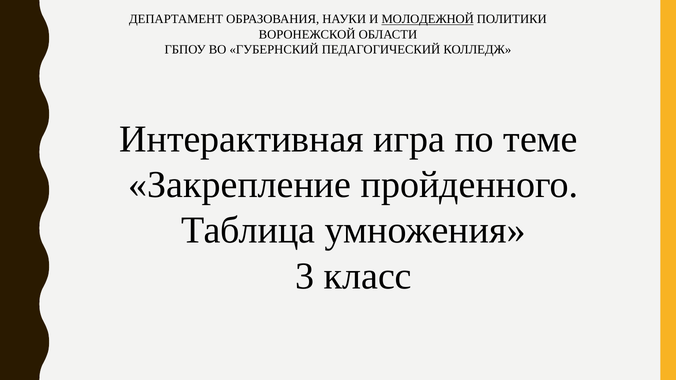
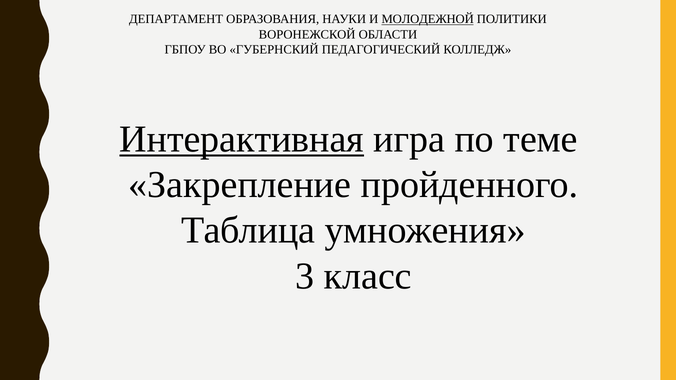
Интерактивная underline: none -> present
